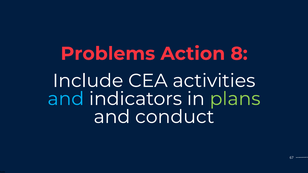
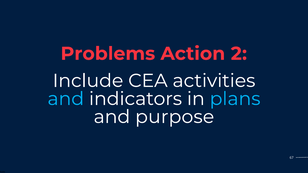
8: 8 -> 2
plans colour: light green -> light blue
conduct: conduct -> purpose
